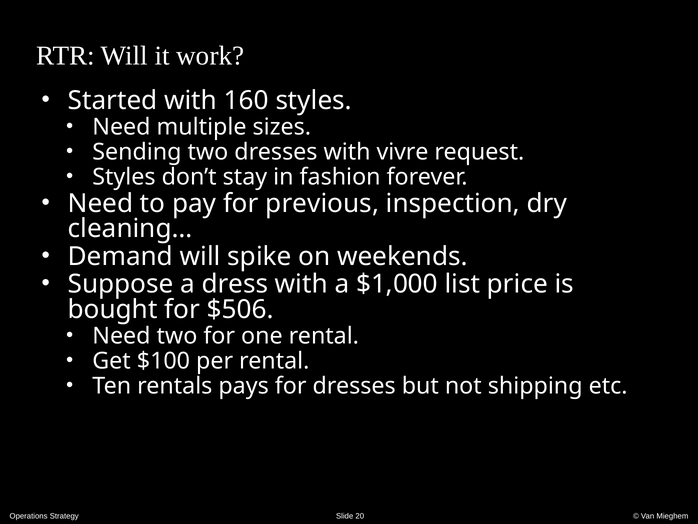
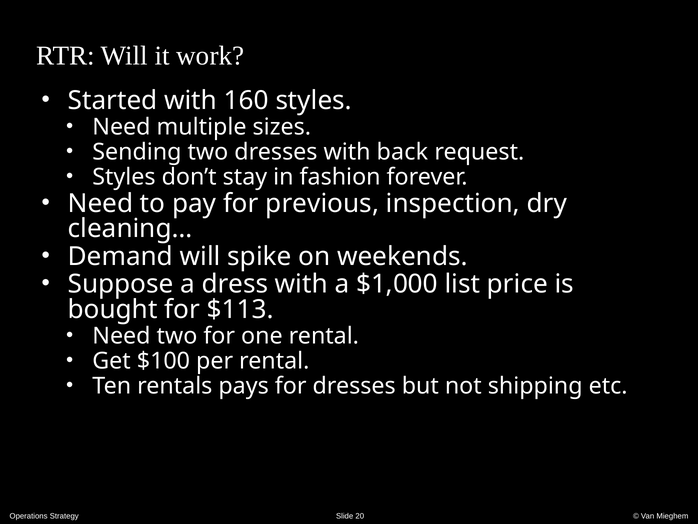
vivre: vivre -> back
$506: $506 -> $113
